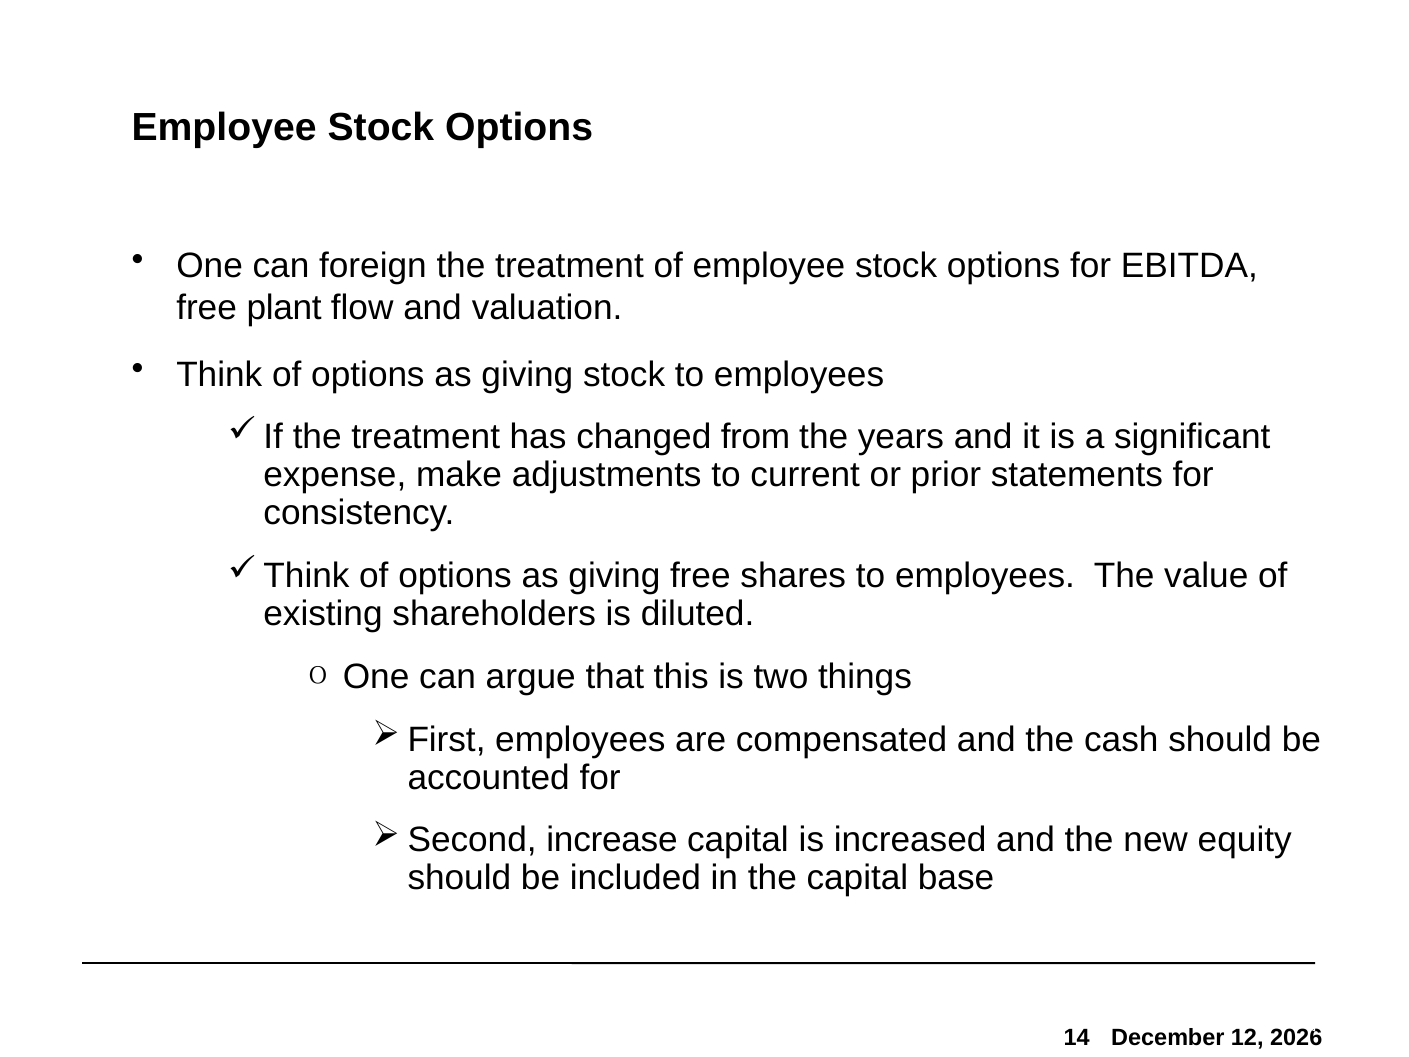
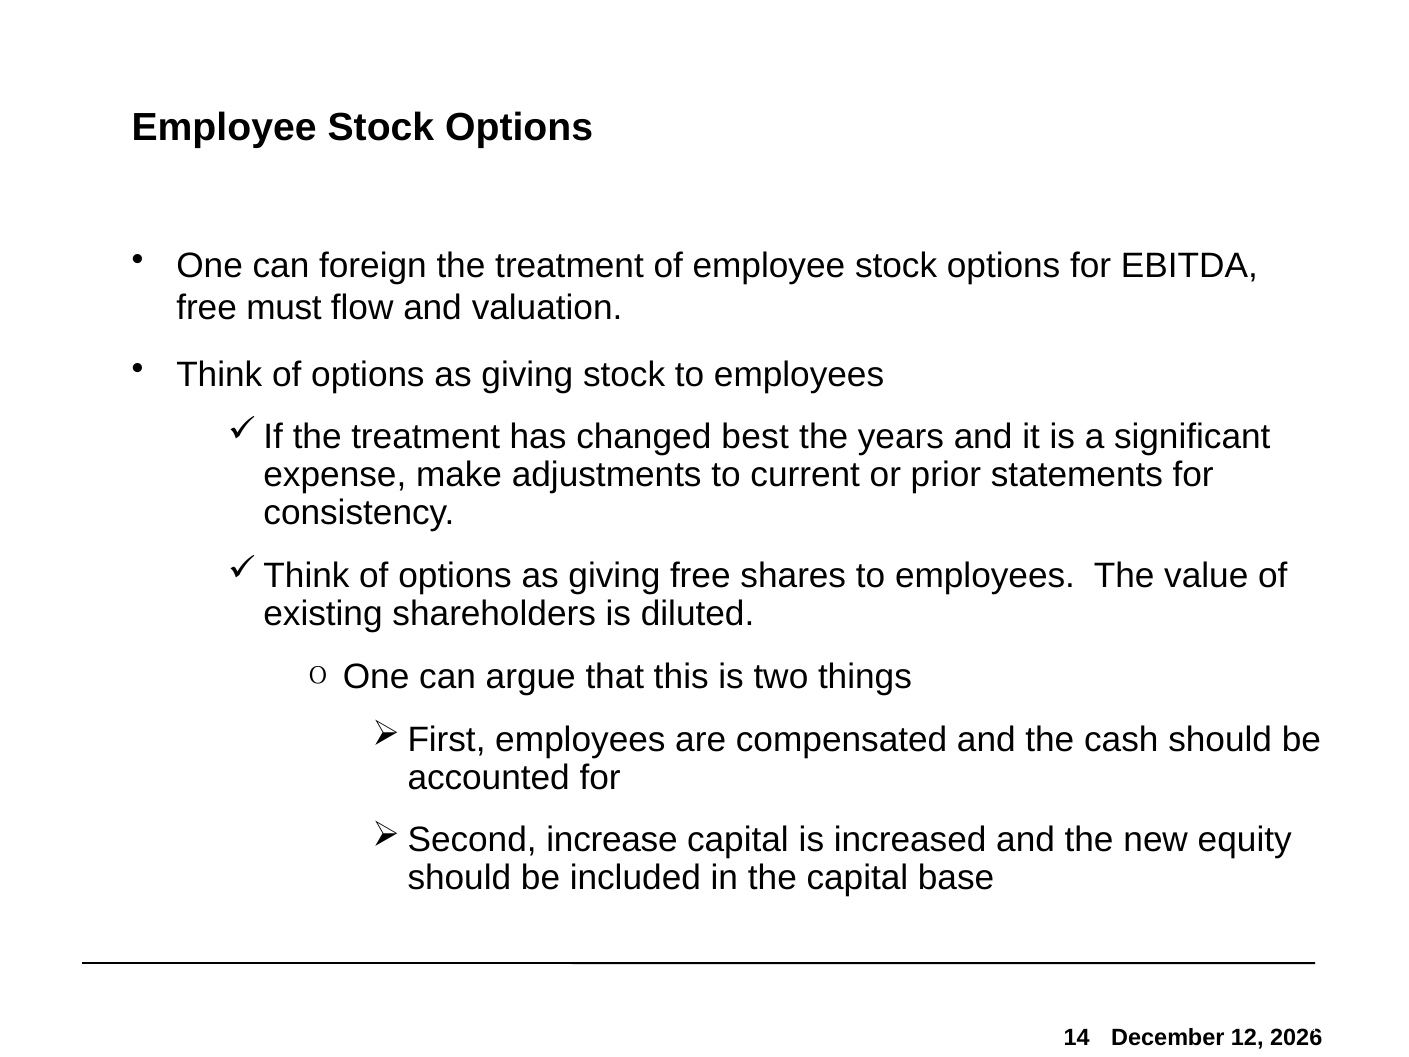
plant: plant -> must
from: from -> best
